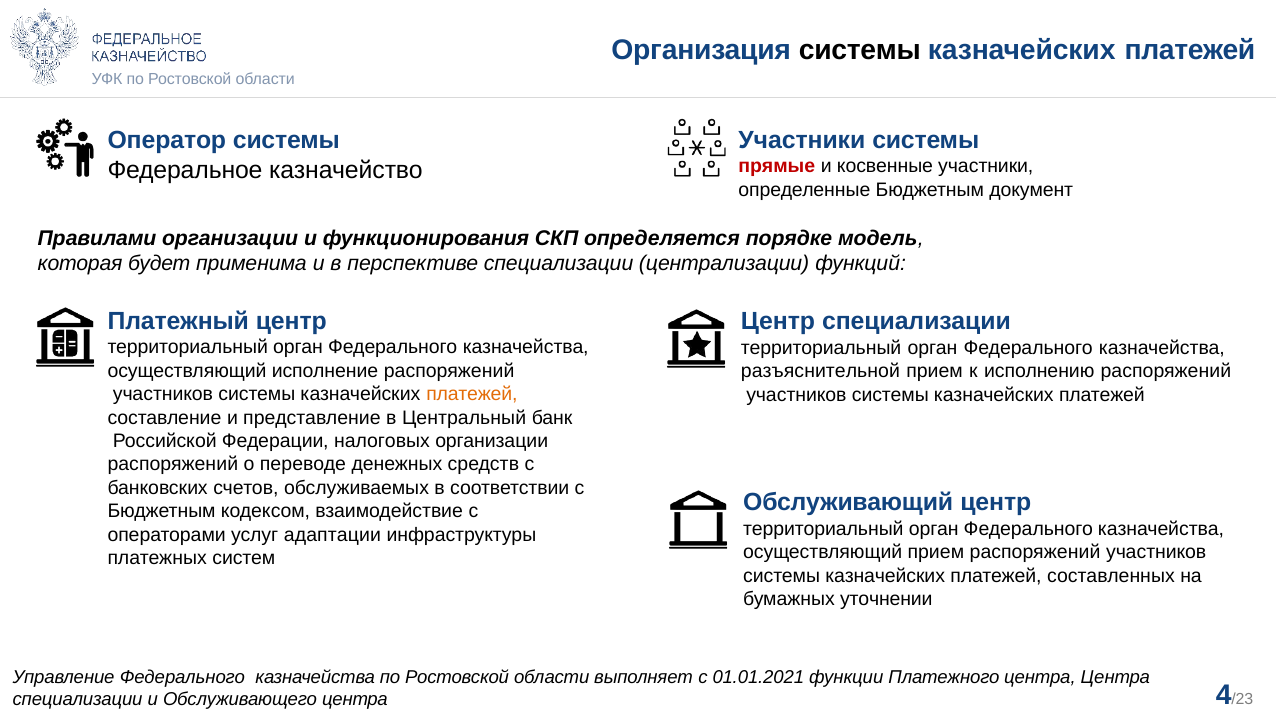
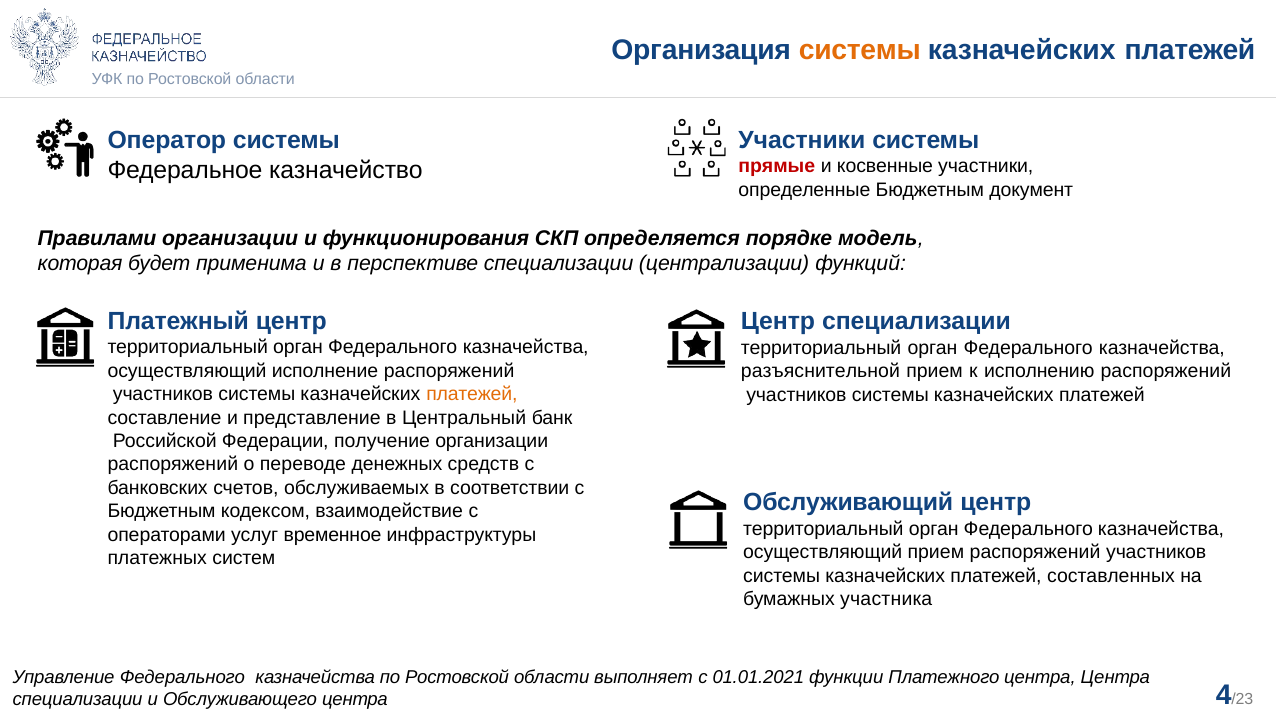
системы at (860, 50) colour: black -> orange
налоговых: налоговых -> получение
адаптации: адаптации -> временное
уточнении: уточнении -> участника
